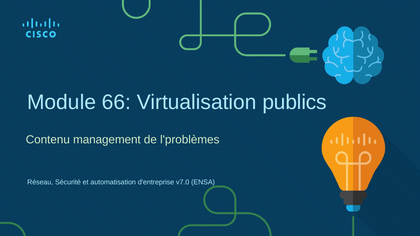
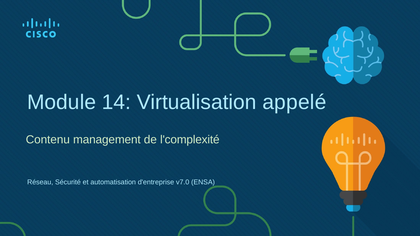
66: 66 -> 14
publics: publics -> appelé
l'problèmes: l'problèmes -> l'complexité
